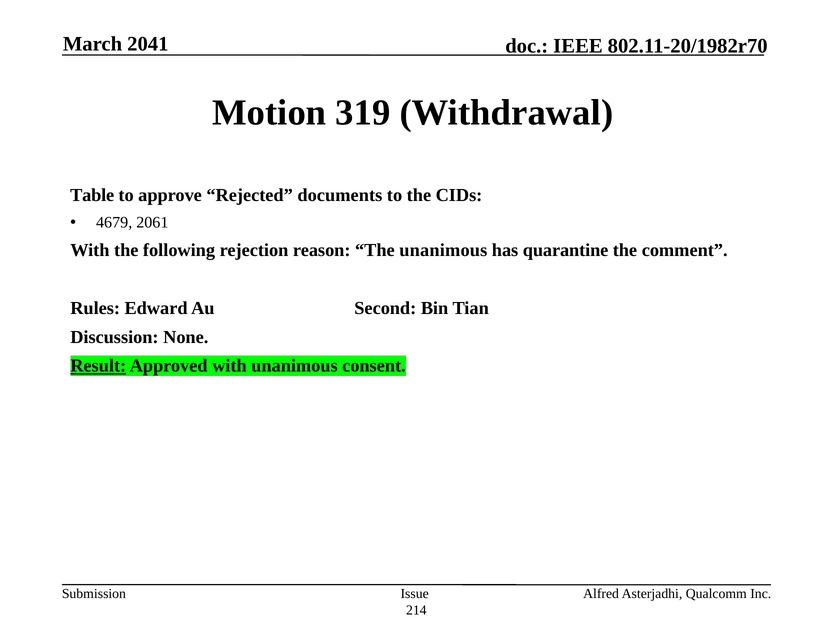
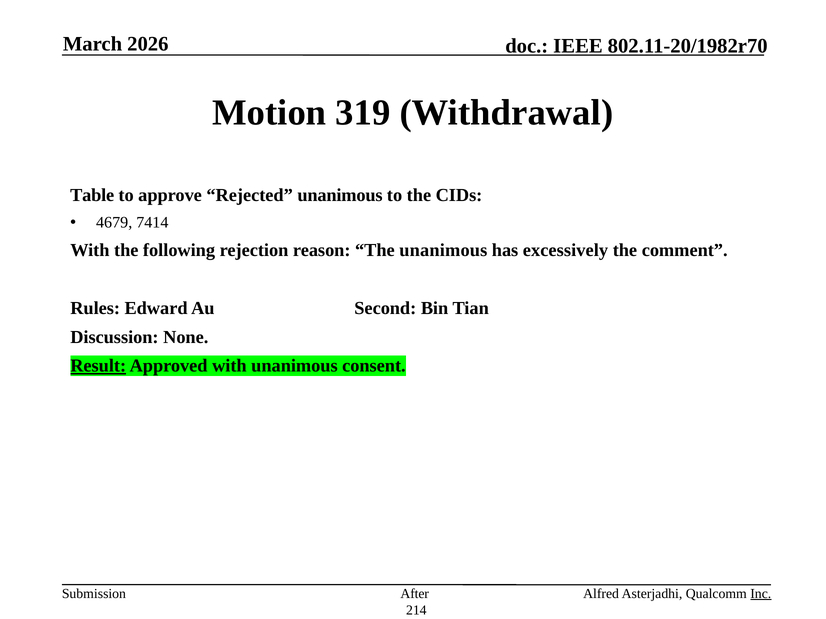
2041: 2041 -> 2026
Rejected documents: documents -> unanimous
2061: 2061 -> 7414
quarantine: quarantine -> excessively
Issue: Issue -> After
Inc underline: none -> present
